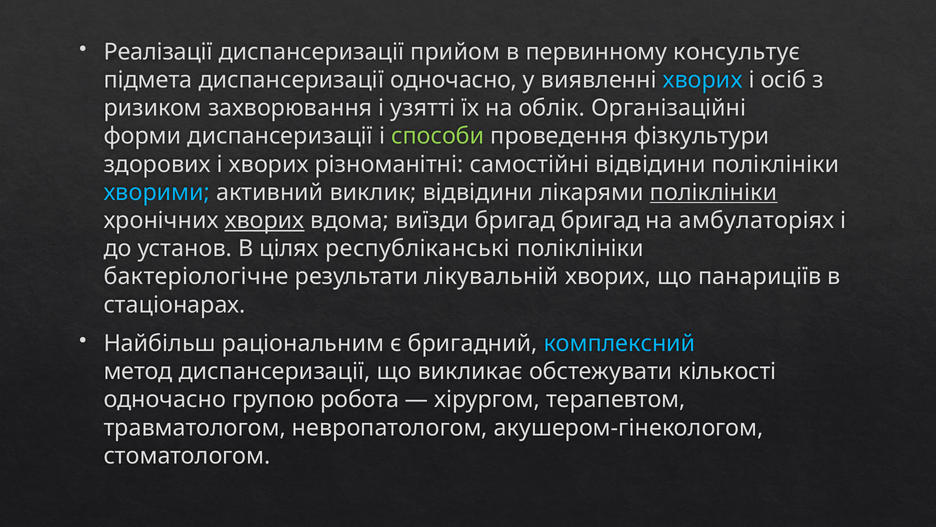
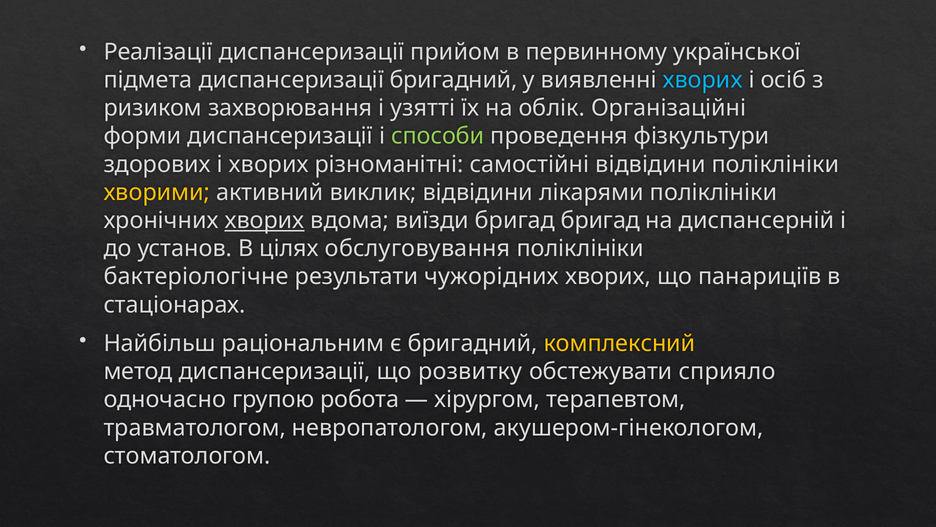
консультує: консультує -> української
диспансеризації одночасно: одночасно -> бригадний
хворими colour: light blue -> yellow
поліклініки at (714, 192) underline: present -> none
амбулаторіях: амбулаторіях -> диспансерній
республіканські: республіканські -> обслуговування
лікувальній: лікувальній -> чужорідних
комплексний colour: light blue -> yellow
викликає: викликає -> розвитку
кількості: кількості -> сприяло
